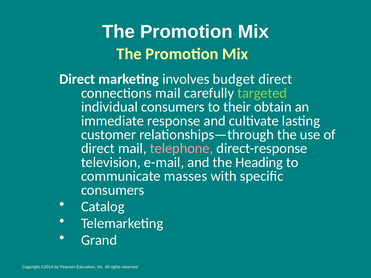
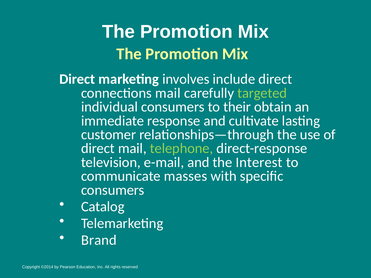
budget: budget -> include
telephone colour: pink -> light green
Heading: Heading -> Interest
Grand: Grand -> Brand
